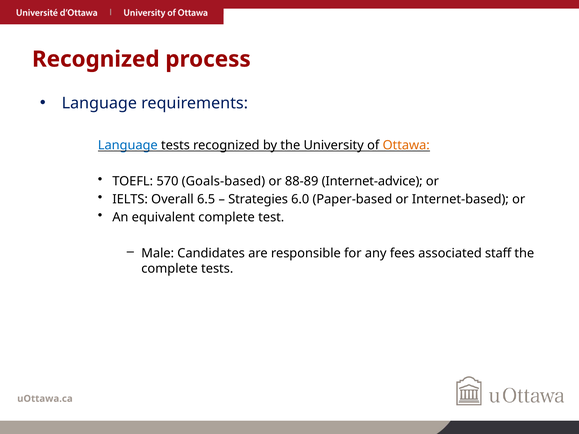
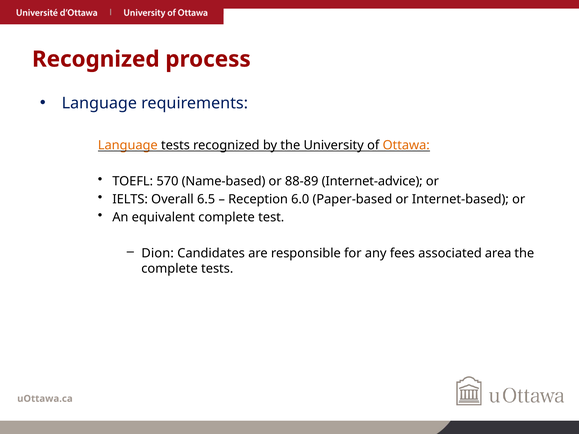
Language at (128, 145) colour: blue -> orange
Goals-based: Goals-based -> Name-based
Strategies: Strategies -> Reception
Male: Male -> Dion
staff: staff -> area
